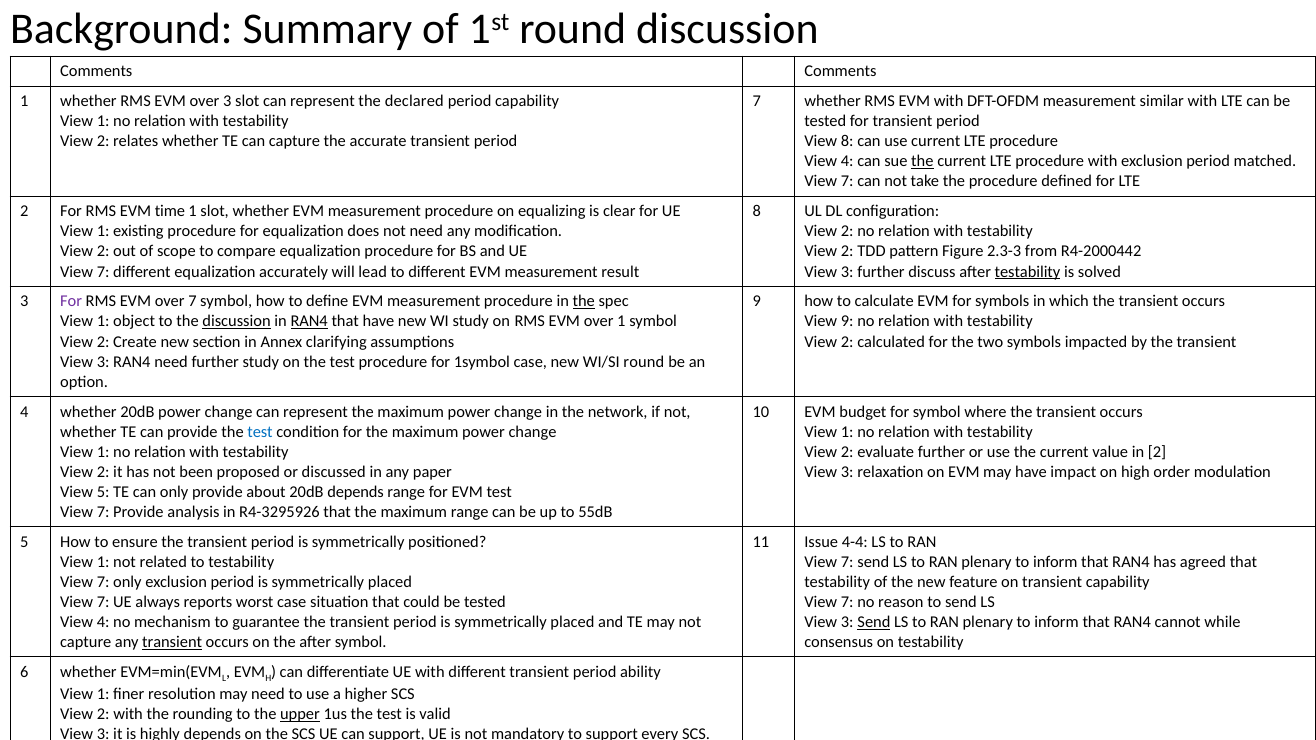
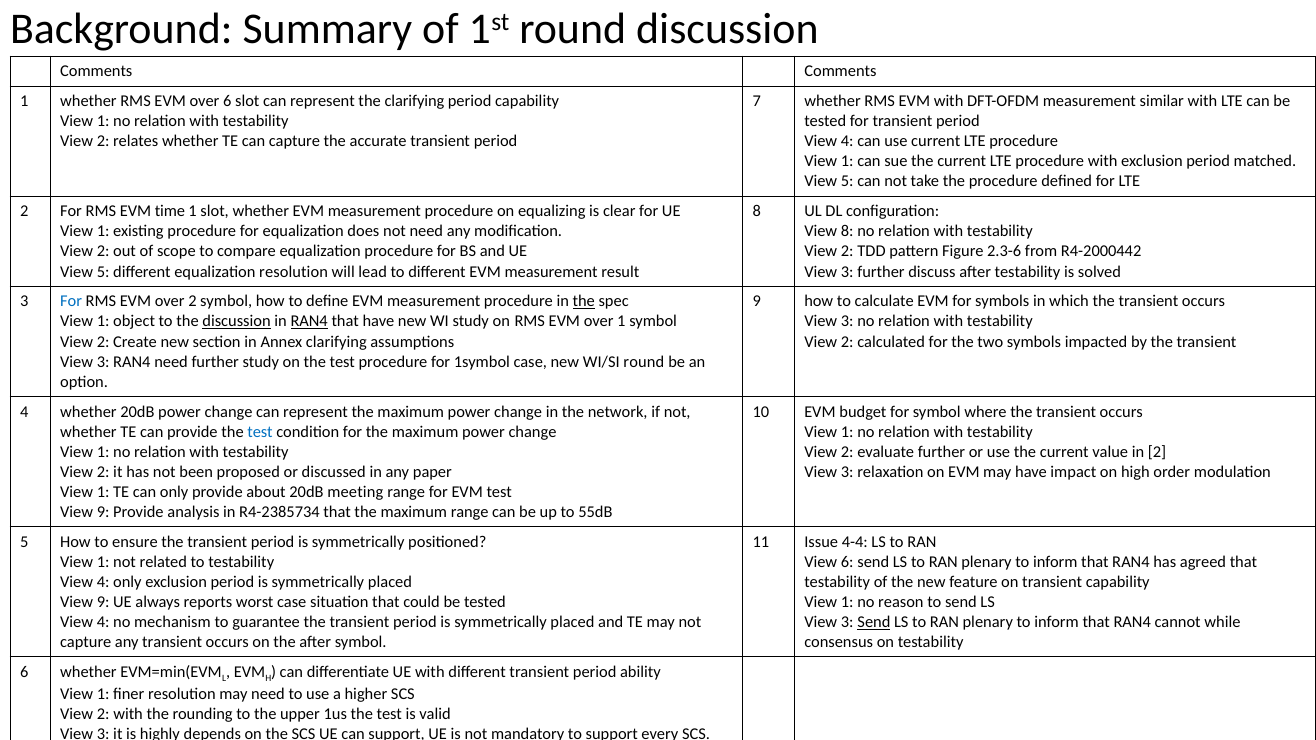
over 3: 3 -> 6
the declared: declared -> clarifying
8 at (847, 141): 8 -> 4
4 at (847, 162): 4 -> 1
the at (922, 162) underline: present -> none
7 at (847, 182): 7 -> 5
2 at (847, 232): 2 -> 8
2.3-3: 2.3-3 -> 2.3-6
7 at (103, 272): 7 -> 5
equalization accurately: accurately -> resolution
testability at (1027, 272) underline: present -> none
For at (71, 302) colour: purple -> blue
over 7: 7 -> 2
9 at (847, 322): 9 -> 3
5 at (103, 492): 5 -> 1
20dB depends: depends -> meeting
7 at (103, 512): 7 -> 9
R4-3295926: R4-3295926 -> R4-2385734
7 at (847, 562): 7 -> 6
7 at (103, 582): 7 -> 4
7 at (103, 602): 7 -> 9
7 at (847, 602): 7 -> 1
transient at (172, 642) underline: present -> none
upper underline: present -> none
